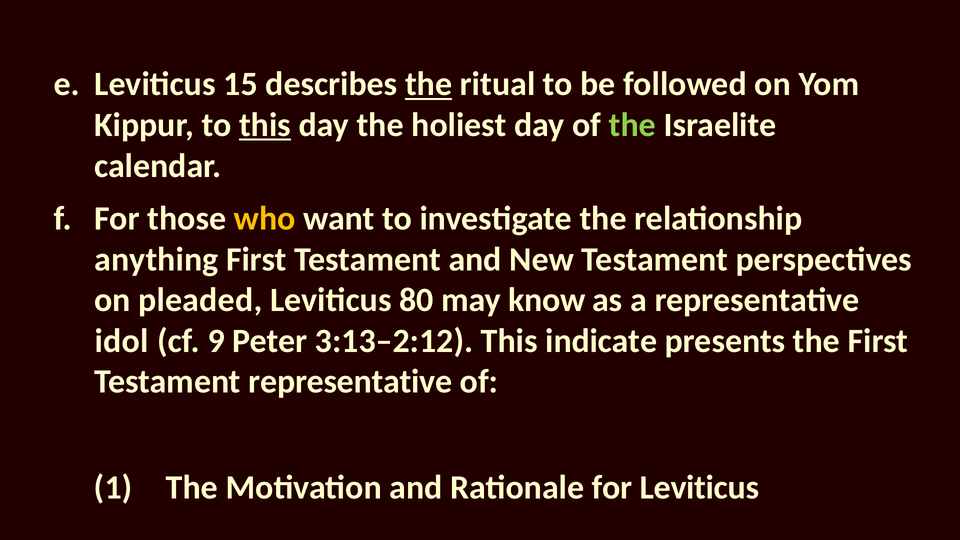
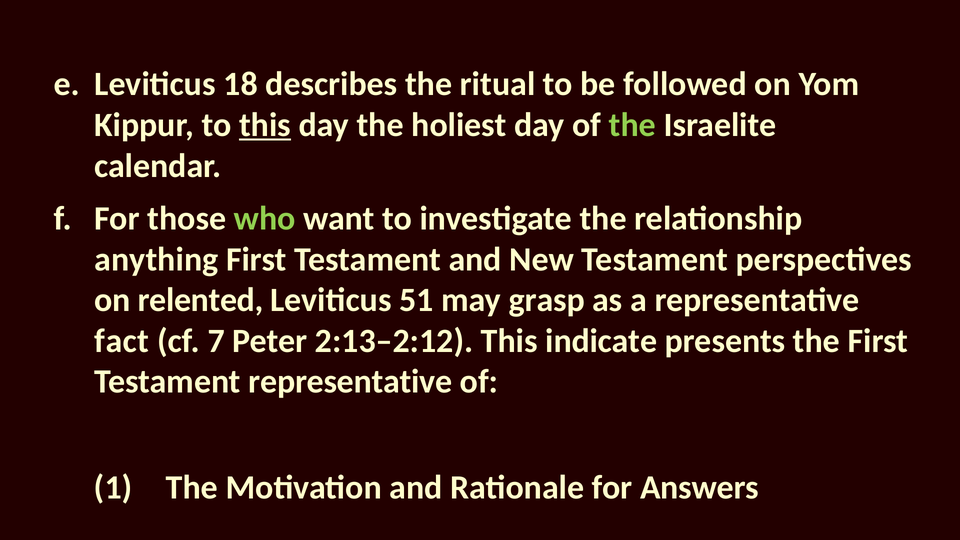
15: 15 -> 18
the at (429, 84) underline: present -> none
who colour: yellow -> light green
pleaded: pleaded -> relented
80: 80 -> 51
know: know -> grasp
idol: idol -> fact
9: 9 -> 7
3:13–2:12: 3:13–2:12 -> 2:13–2:12
for Leviticus: Leviticus -> Answers
